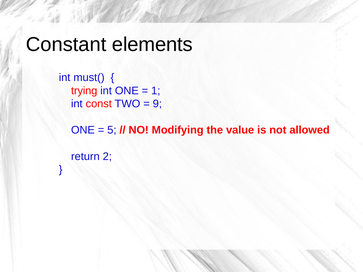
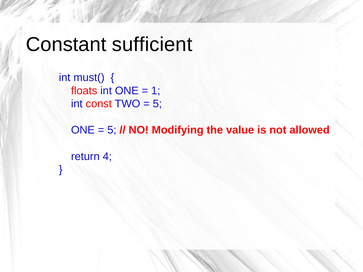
elements: elements -> sufficient
trying: trying -> floats
9 at (157, 104): 9 -> 5
2: 2 -> 4
